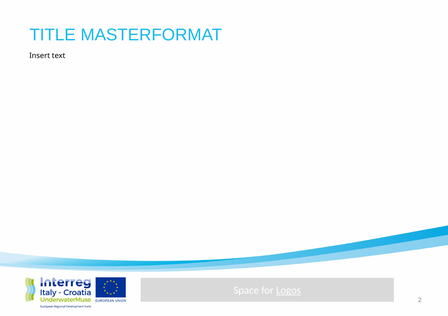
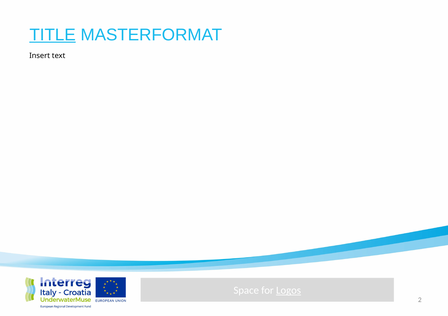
TITLE underline: none -> present
